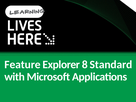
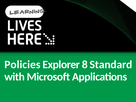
Feature: Feature -> Policies
